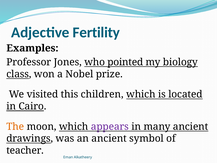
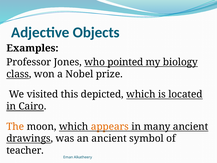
Fertility: Fertility -> Objects
children: children -> depicted
appears colour: purple -> orange
